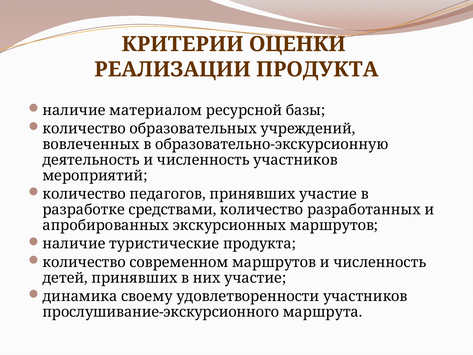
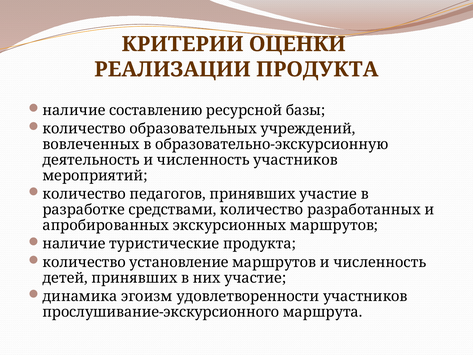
материалом: материалом -> составлению
современном: современном -> установление
своему: своему -> эгоизм
